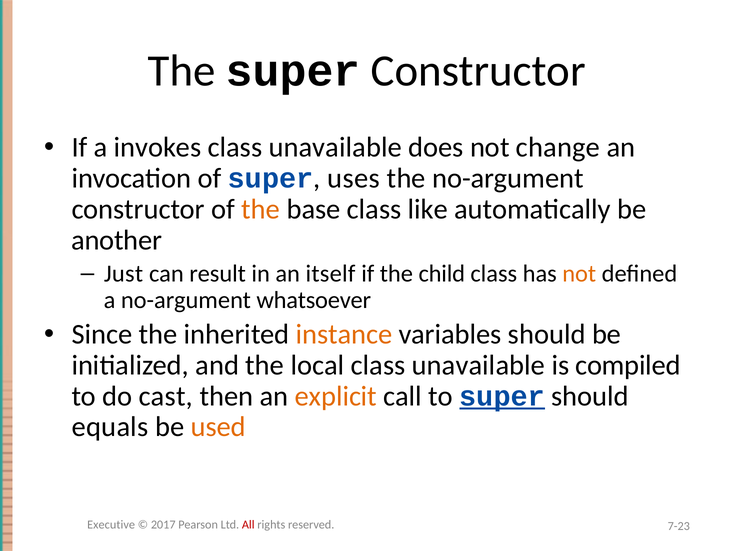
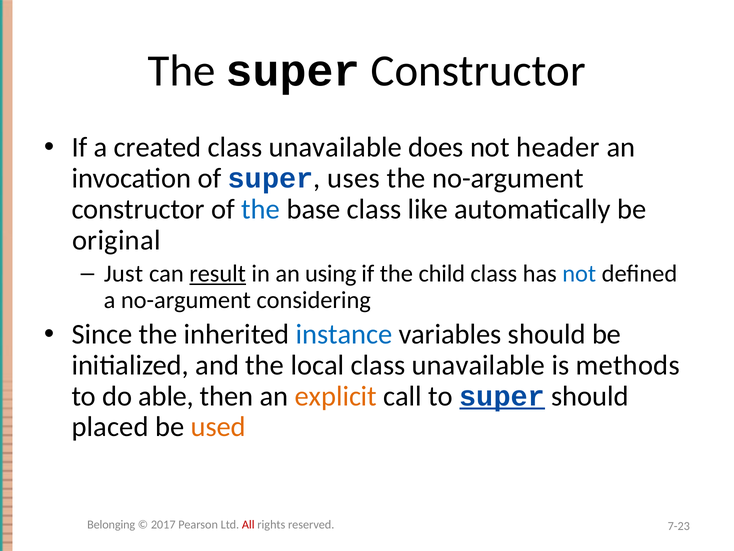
invokes: invokes -> created
change: change -> header
the at (261, 209) colour: orange -> blue
another: another -> original
result underline: none -> present
itself: itself -> using
not at (579, 273) colour: orange -> blue
whatsoever: whatsoever -> considering
instance colour: orange -> blue
compiled: compiled -> methods
cast: cast -> able
equals: equals -> placed
Executive: Executive -> Belonging
